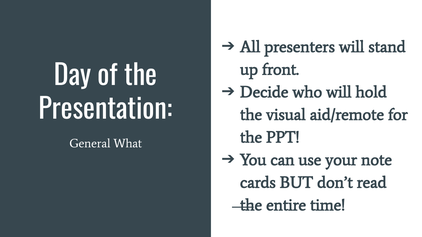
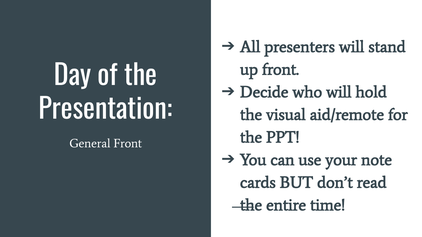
General What: What -> Front
